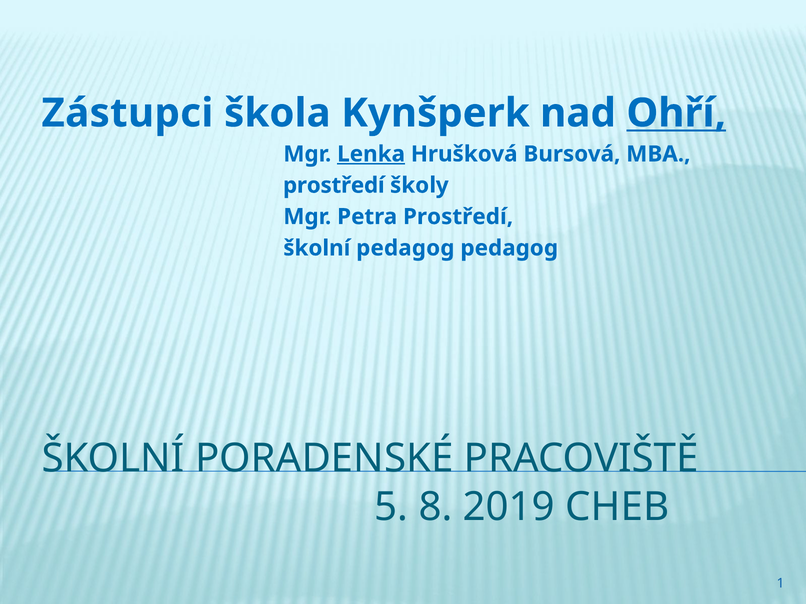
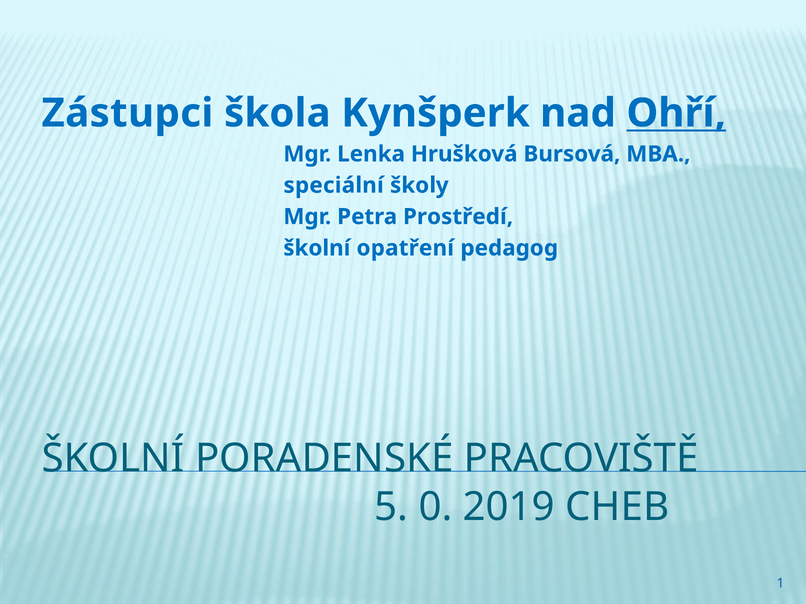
Lenka underline: present -> none
prostředí at (334, 186): prostředí -> speciální
školní pedagog: pedagog -> opatření
8: 8 -> 0
